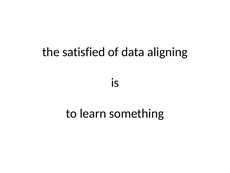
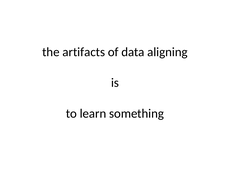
satisfied: satisfied -> artifacts
